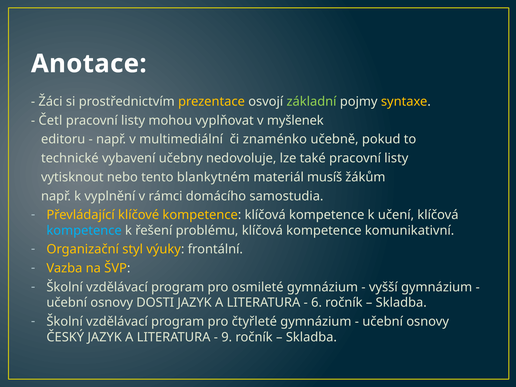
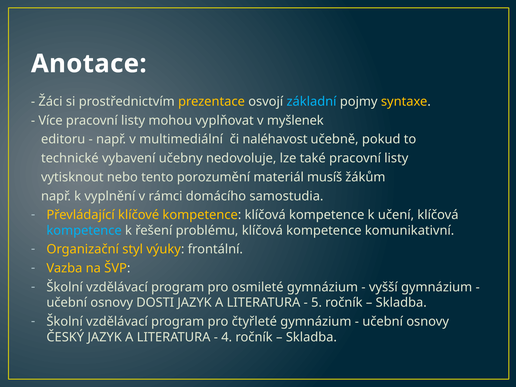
základní colour: light green -> light blue
Četl: Četl -> Více
znaménko: znaménko -> naléhavost
blankytném: blankytném -> porozumění
6: 6 -> 5
9: 9 -> 4
